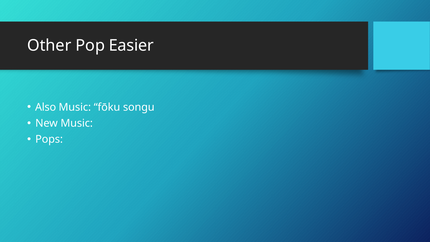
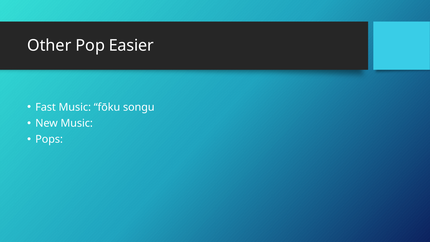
Also: Also -> Fast
